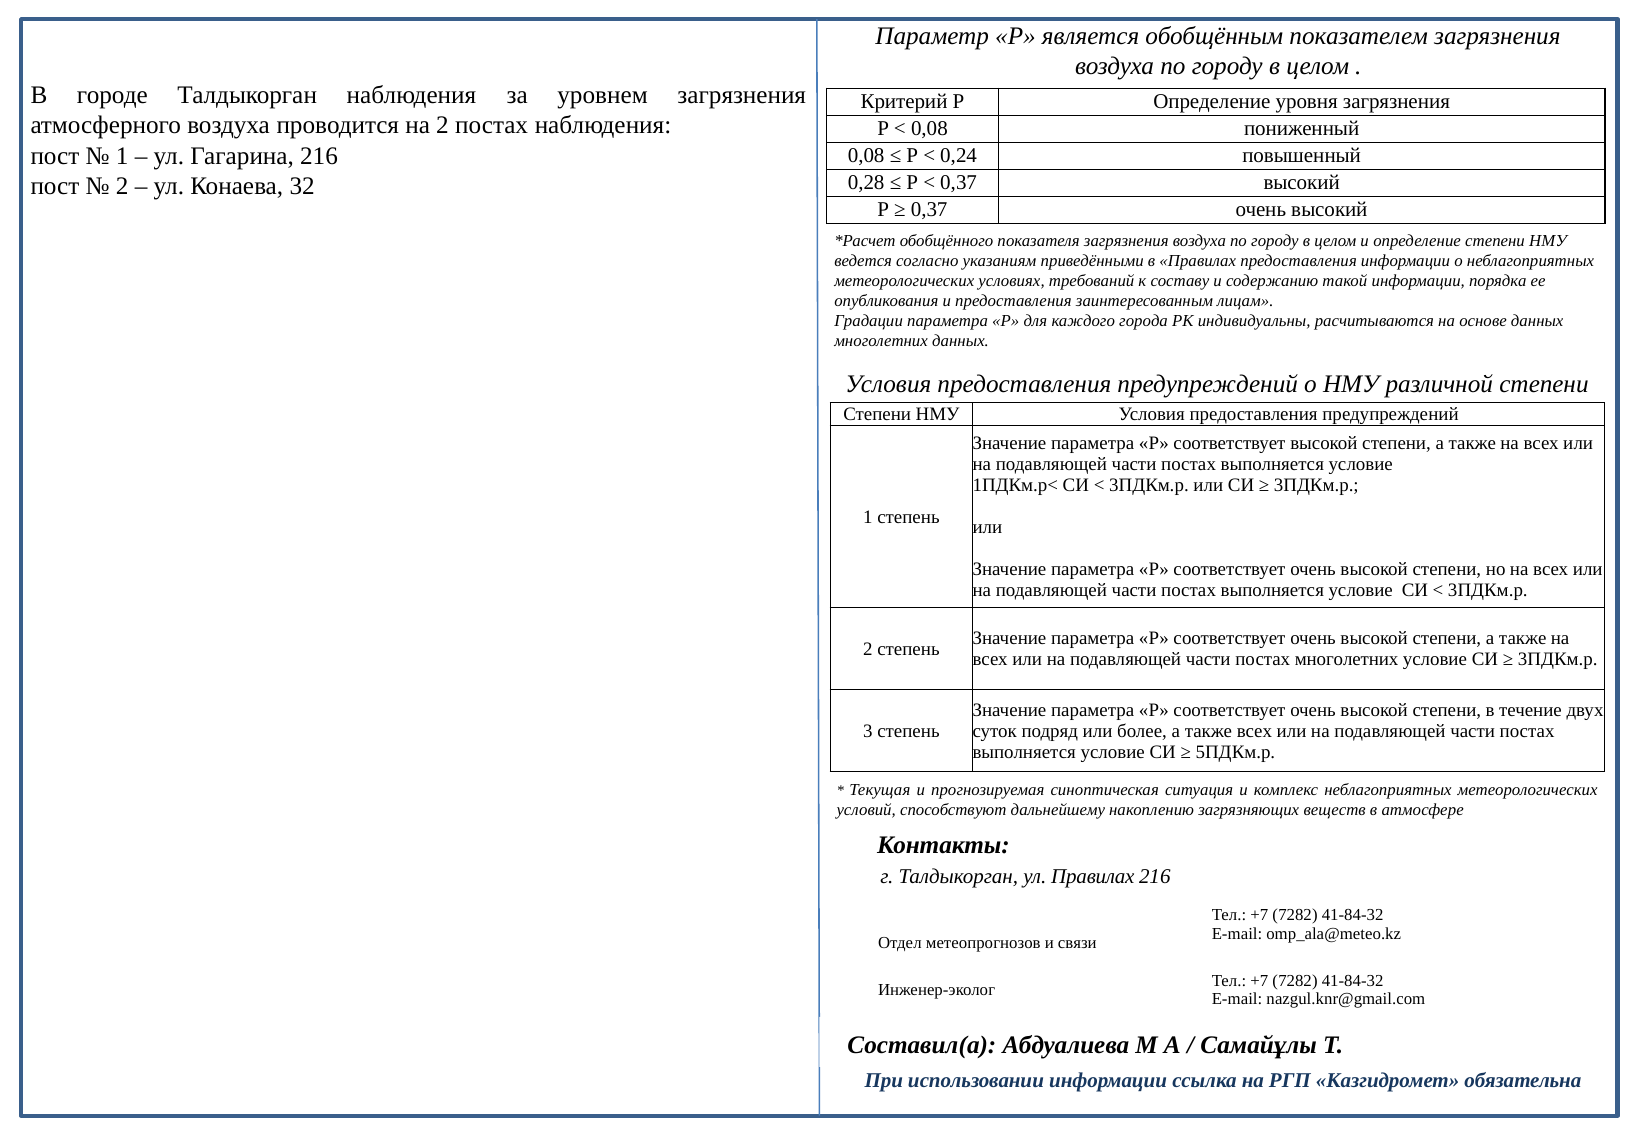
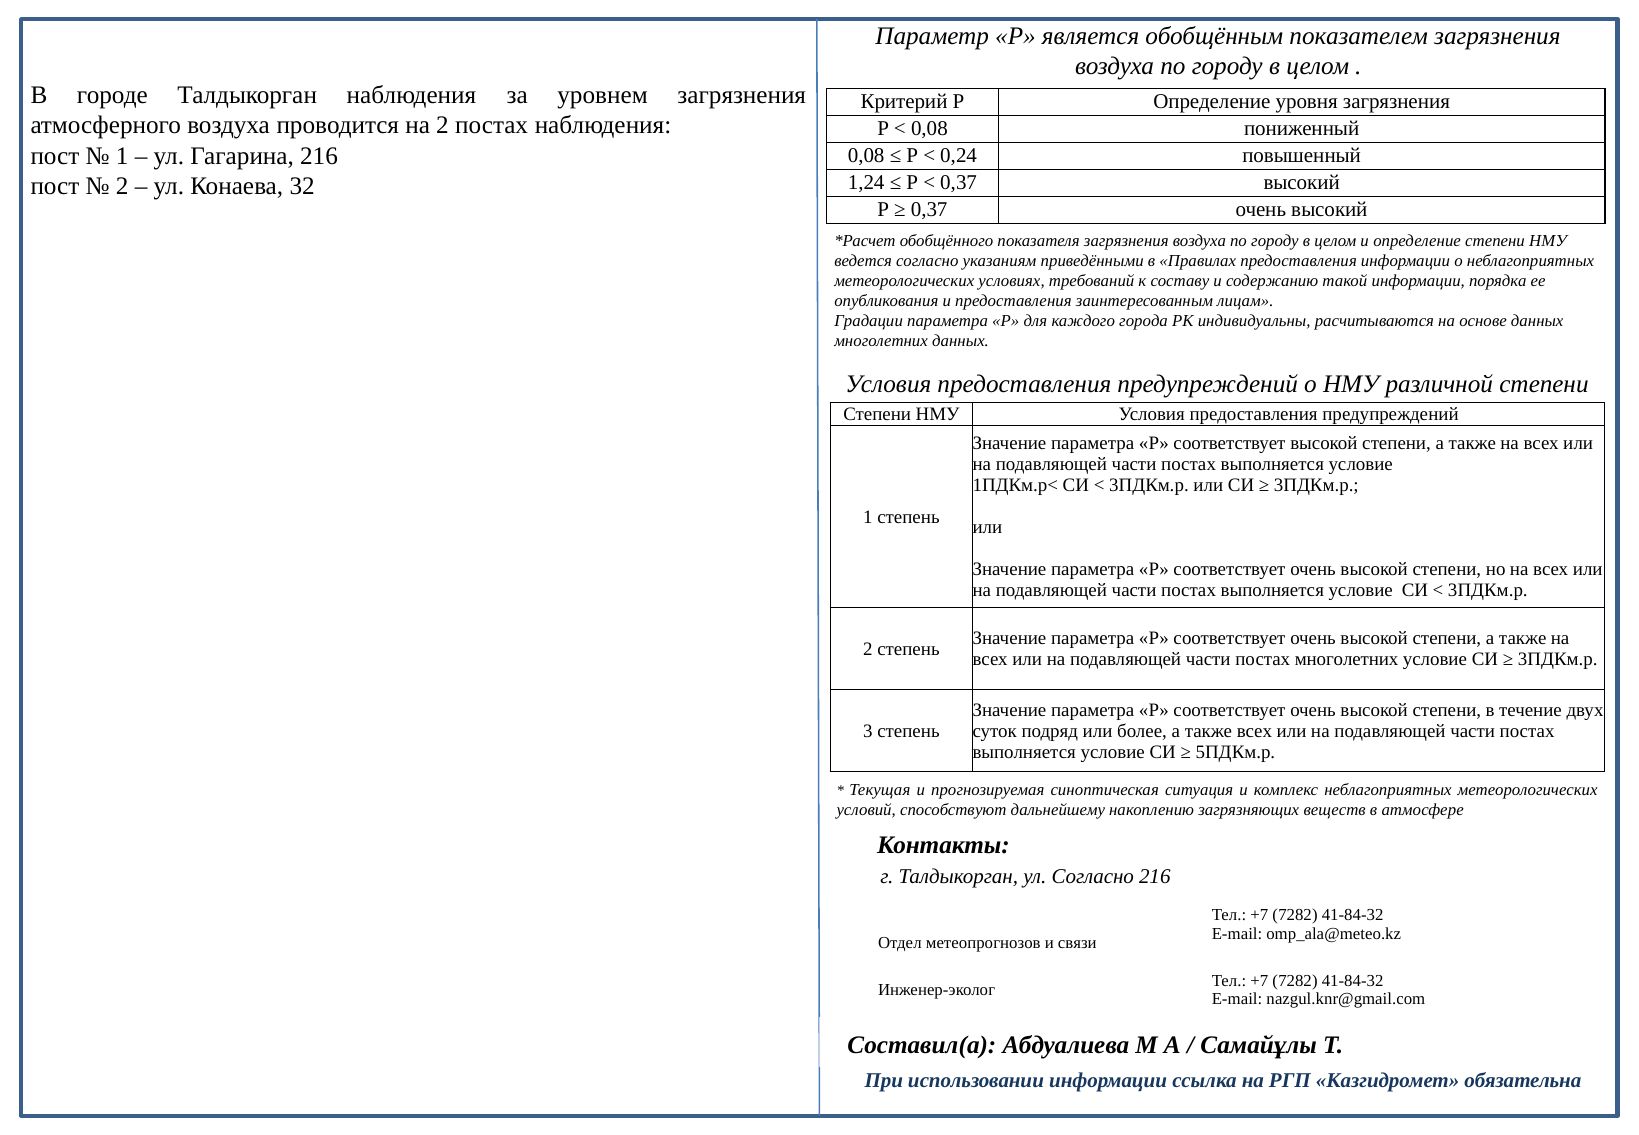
0,28: 0,28 -> 1,24
ул Правилах: Правилах -> Согласно
